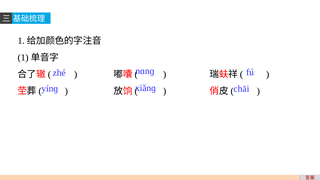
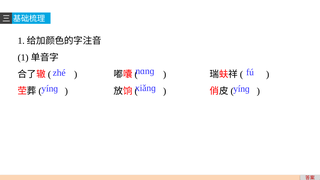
chāi at (241, 89): chāi -> yínɡ
